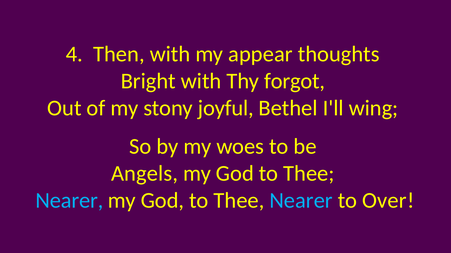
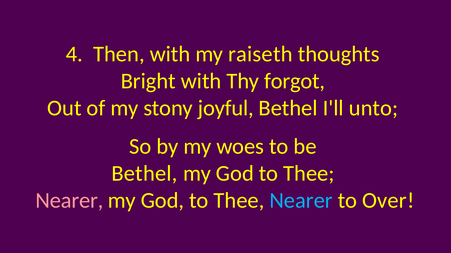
appear: appear -> raiseth
wing: wing -> unto
Angels at (145, 174): Angels -> Bethel
Nearer at (69, 201) colour: light blue -> pink
